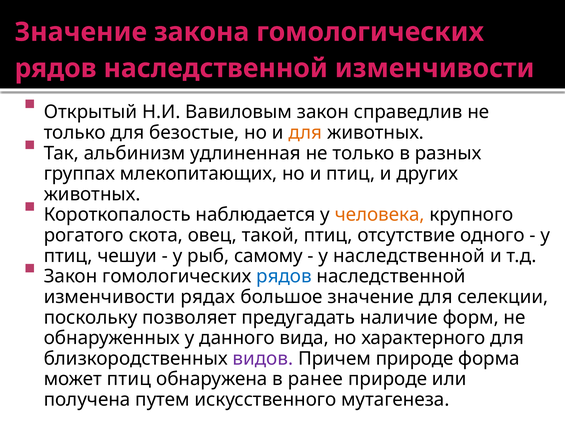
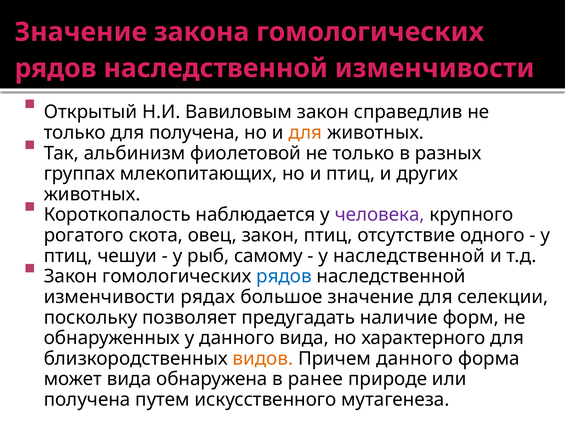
для безостые: безостые -> получена
удлиненная: удлиненная -> фиолетовой
человека colour: orange -> purple
овец такой: такой -> закон
видов colour: purple -> orange
Причем природе: природе -> данного
может птиц: птиц -> вида
